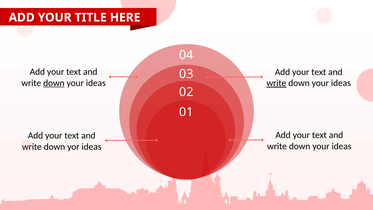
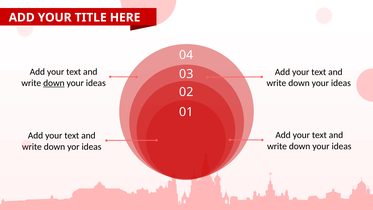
write at (276, 83) underline: present -> none
